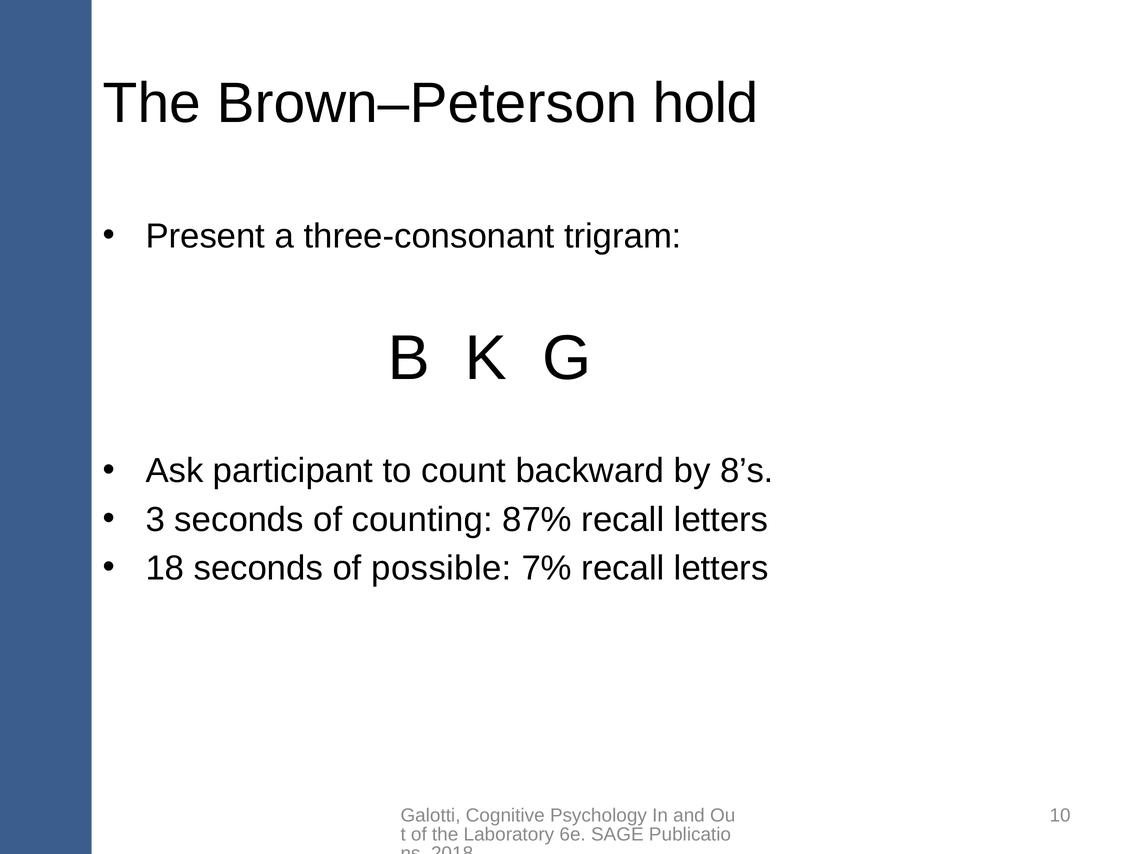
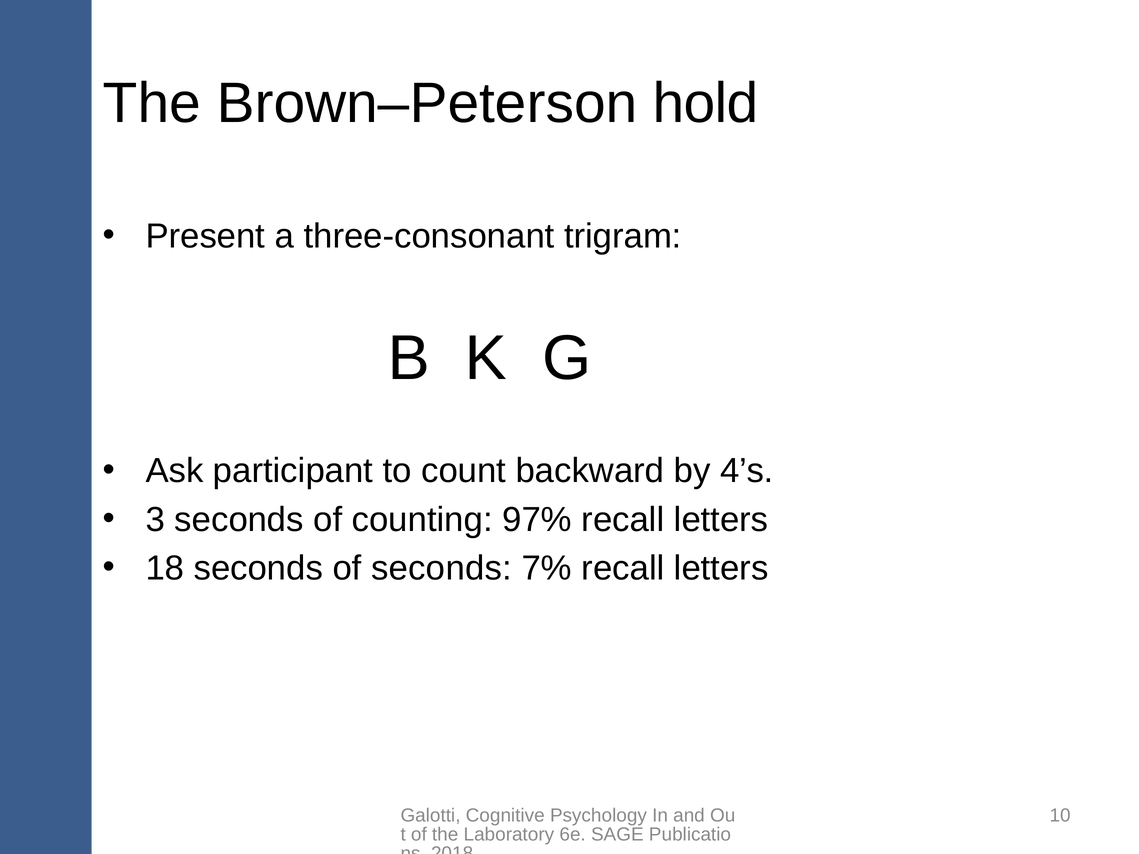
8’s: 8’s -> 4’s
87%: 87% -> 97%
of possible: possible -> seconds
